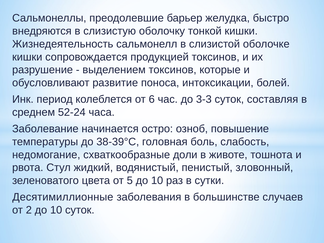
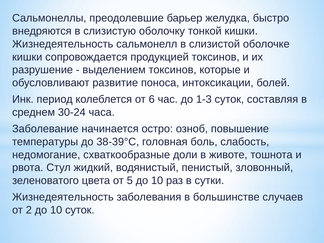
3-3: 3-3 -> 1-3
52-24: 52-24 -> 30-24
Десятимиллионные at (63, 197): Десятимиллионные -> Жизнедеятельность
